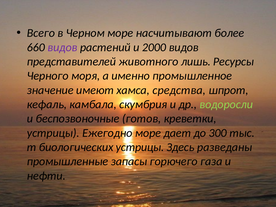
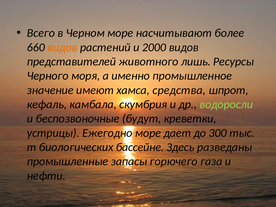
видов at (62, 47) colour: purple -> orange
готов: готов -> будут
биологических устрицы: устрицы -> бассейне
